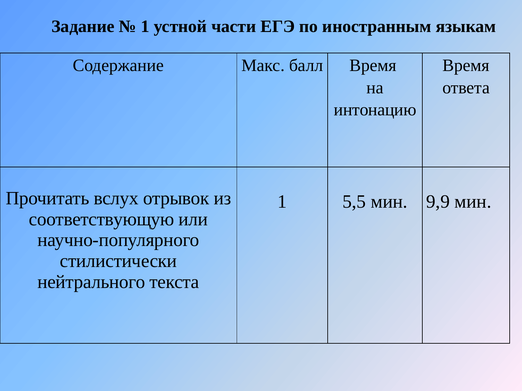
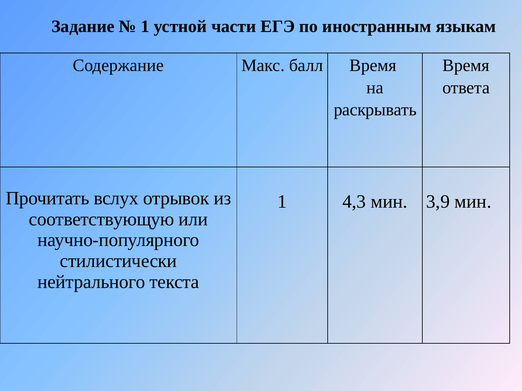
интонацию: интонацию -> раскрывать
5,5: 5,5 -> 4,3
9,9: 9,9 -> 3,9
